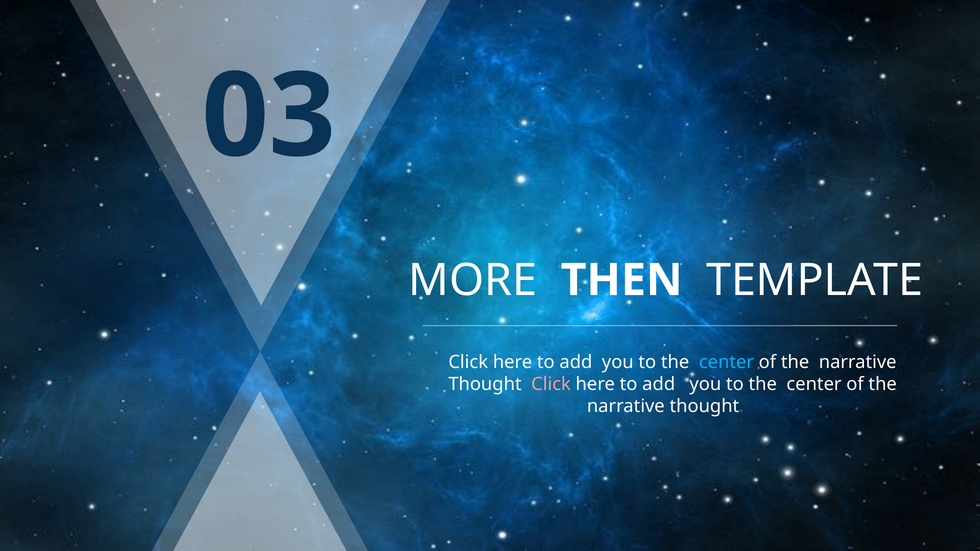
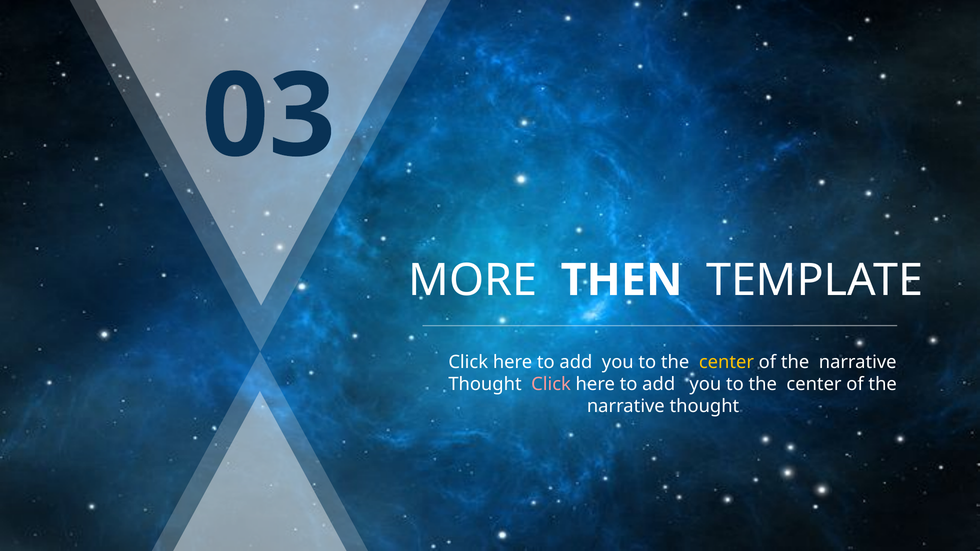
center at (726, 362) colour: light blue -> yellow
